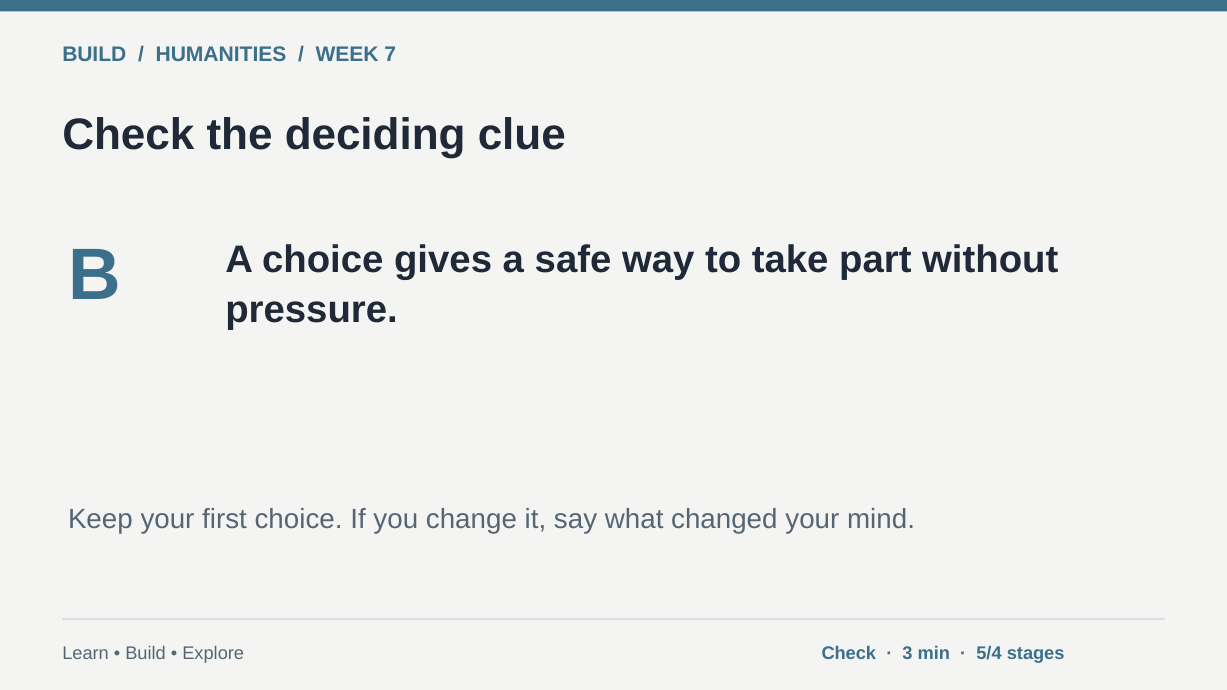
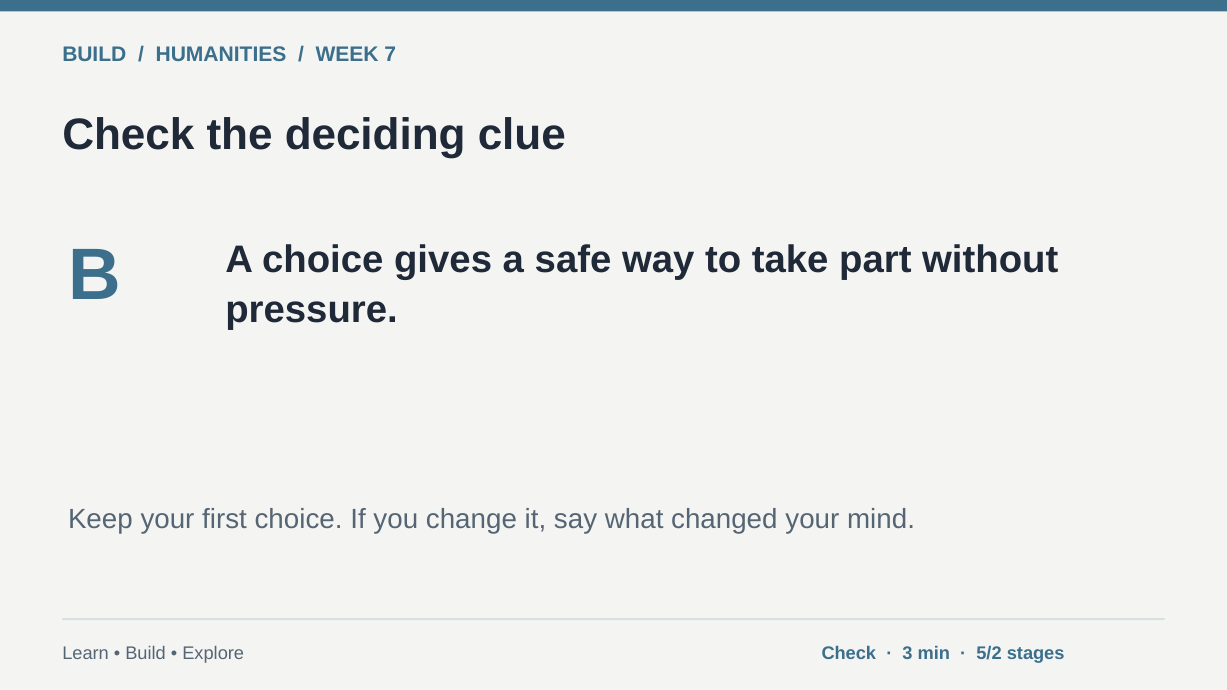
5/4: 5/4 -> 5/2
